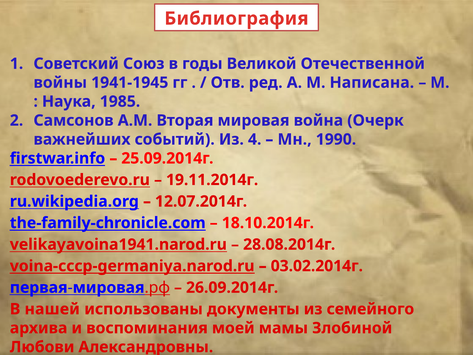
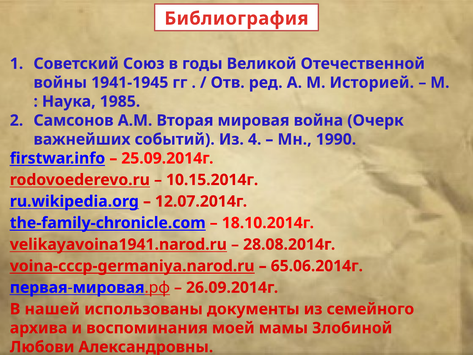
Написана: Написана -> Историей
19.11.2014г: 19.11.2014г -> 10.15.2014г
03.02.2014г: 03.02.2014г -> 65.06.2014г
